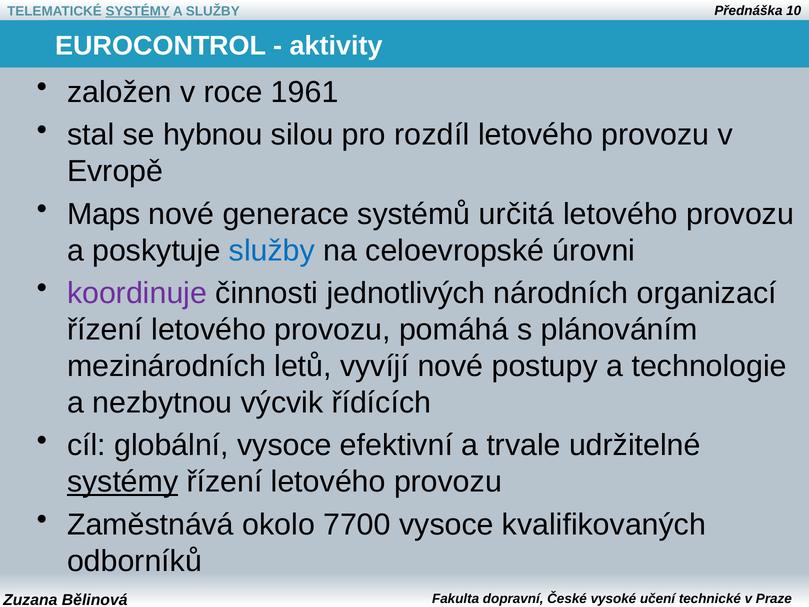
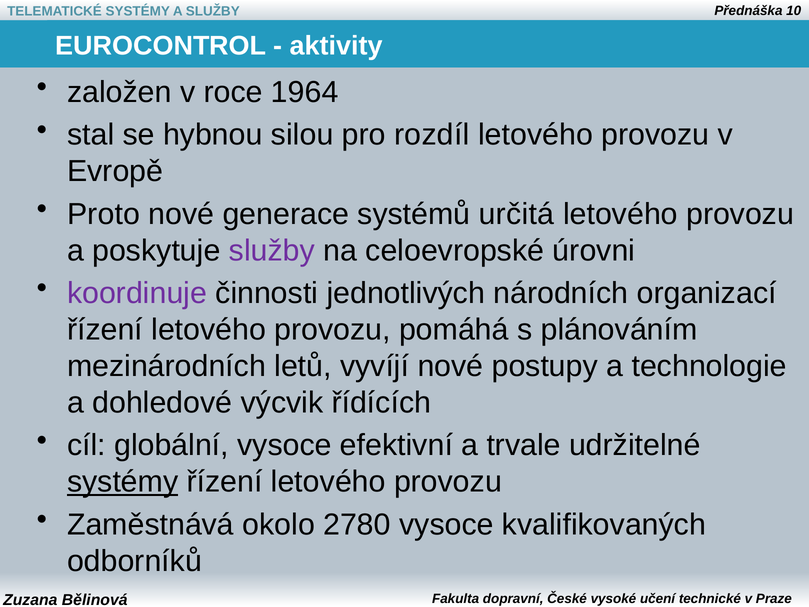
SYSTÉMY at (138, 11) underline: present -> none
1961: 1961 -> 1964
Maps: Maps -> Proto
služby at (272, 250) colour: blue -> purple
nezbytnou: nezbytnou -> dohledové
7700: 7700 -> 2780
